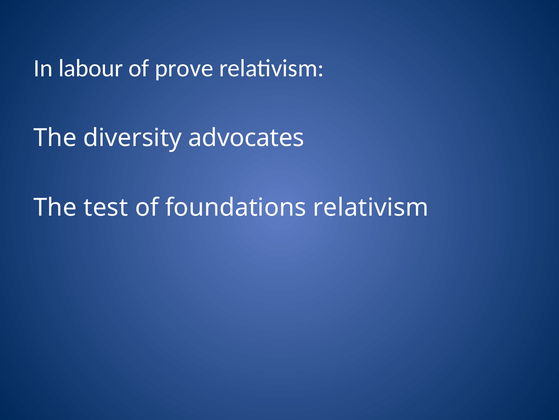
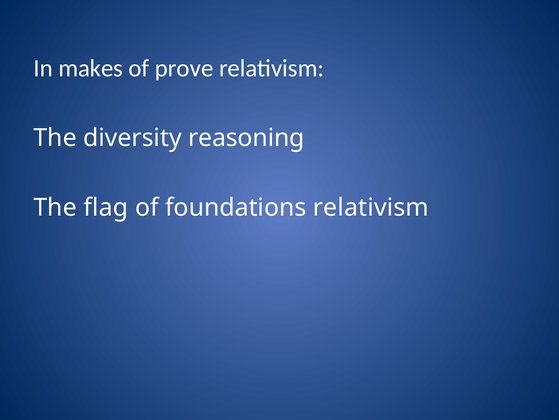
labour: labour -> makes
advocates: advocates -> reasoning
test: test -> flag
